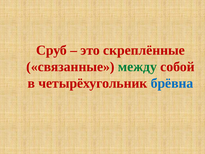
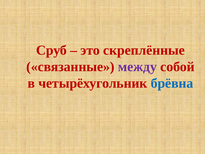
между colour: green -> purple
